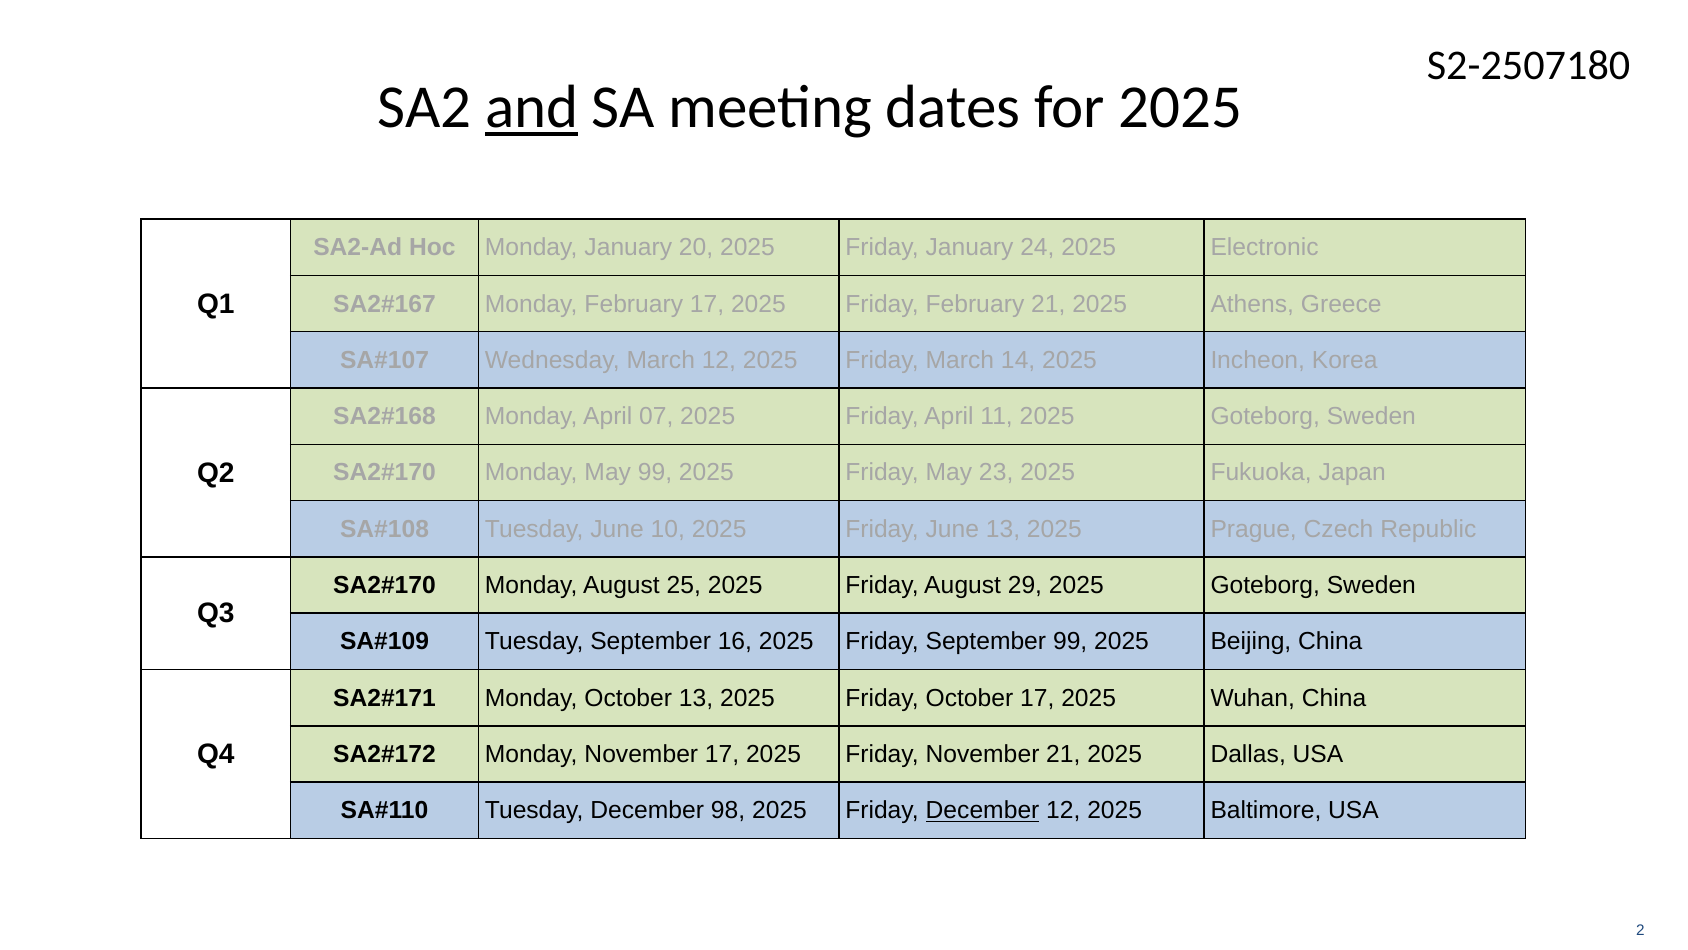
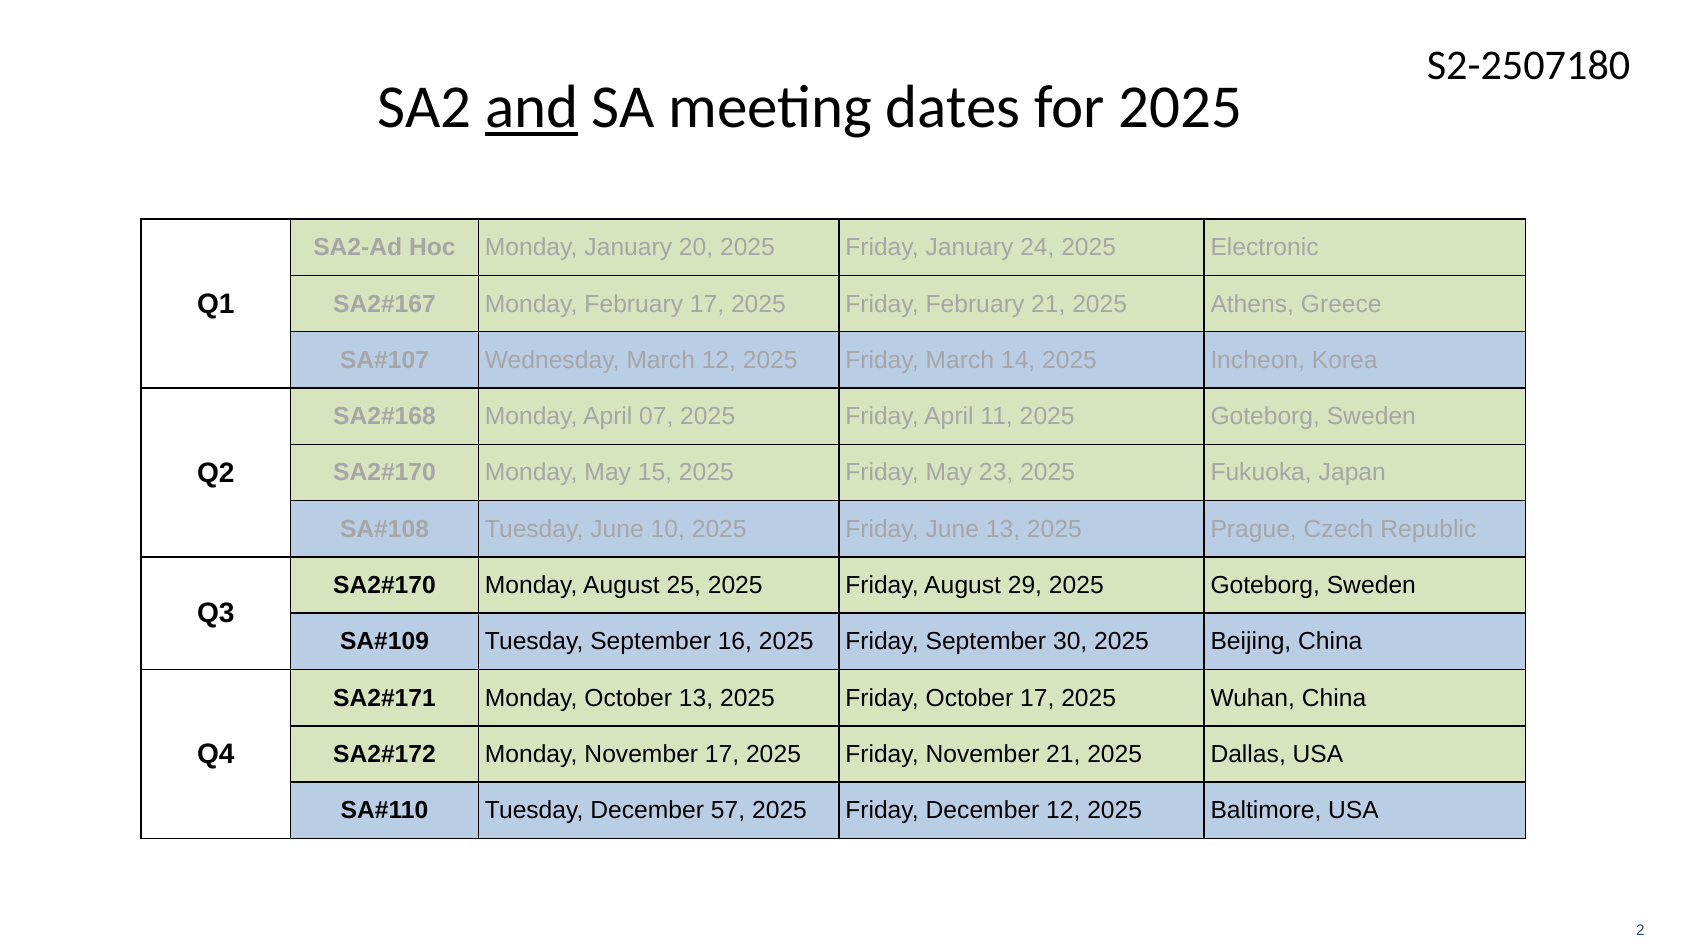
May 99: 99 -> 15
September 99: 99 -> 30
98: 98 -> 57
December at (983, 810) underline: present -> none
